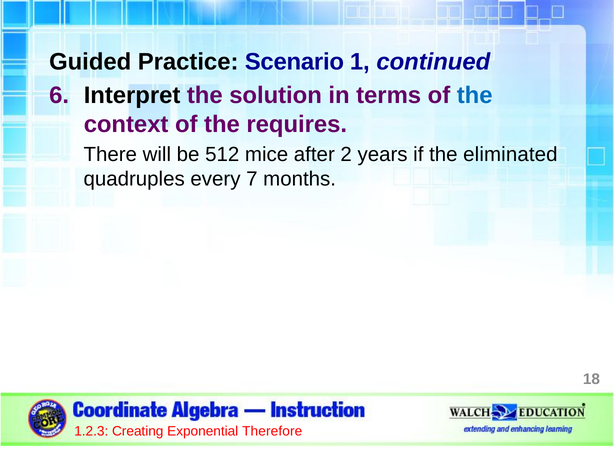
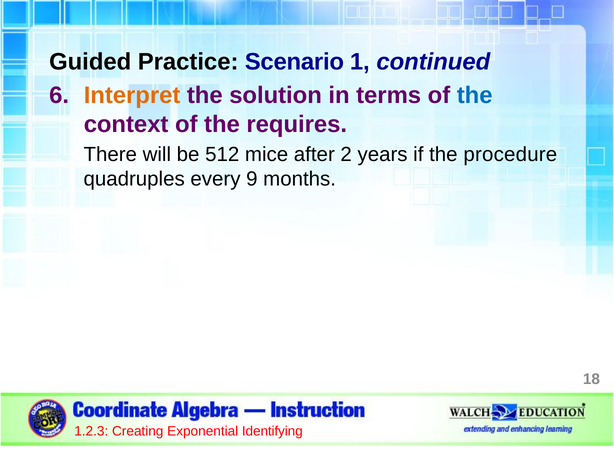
Interpret colour: black -> orange
eliminated: eliminated -> procedure
7: 7 -> 9
Therefore: Therefore -> Identifying
